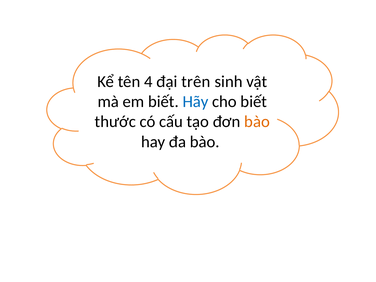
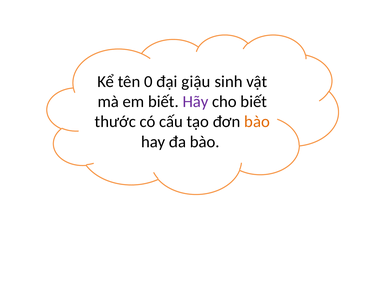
4: 4 -> 0
trên: trên -> giậu
Hãy colour: blue -> purple
